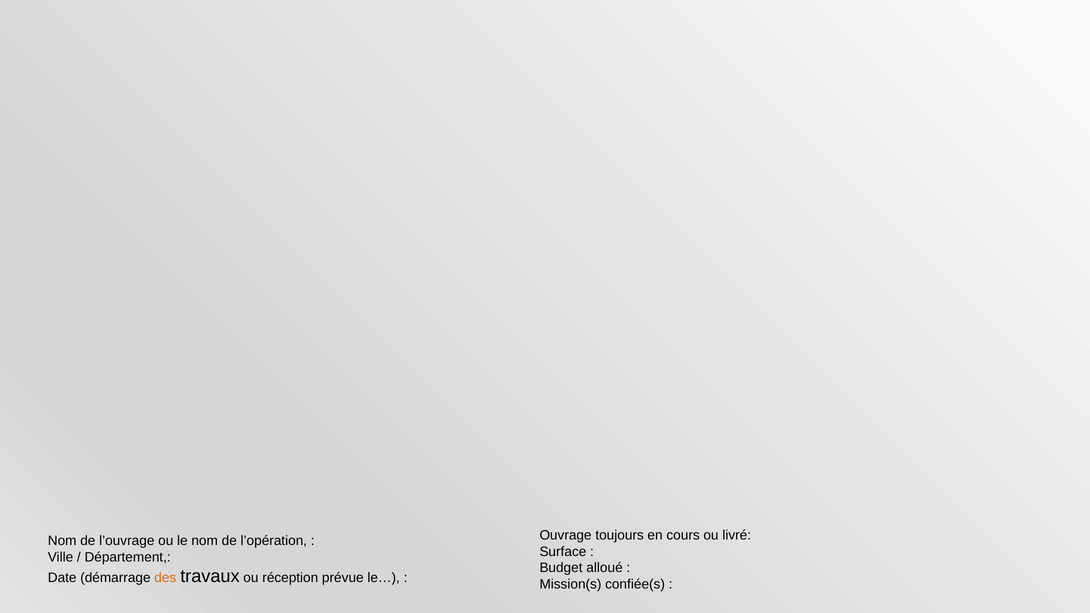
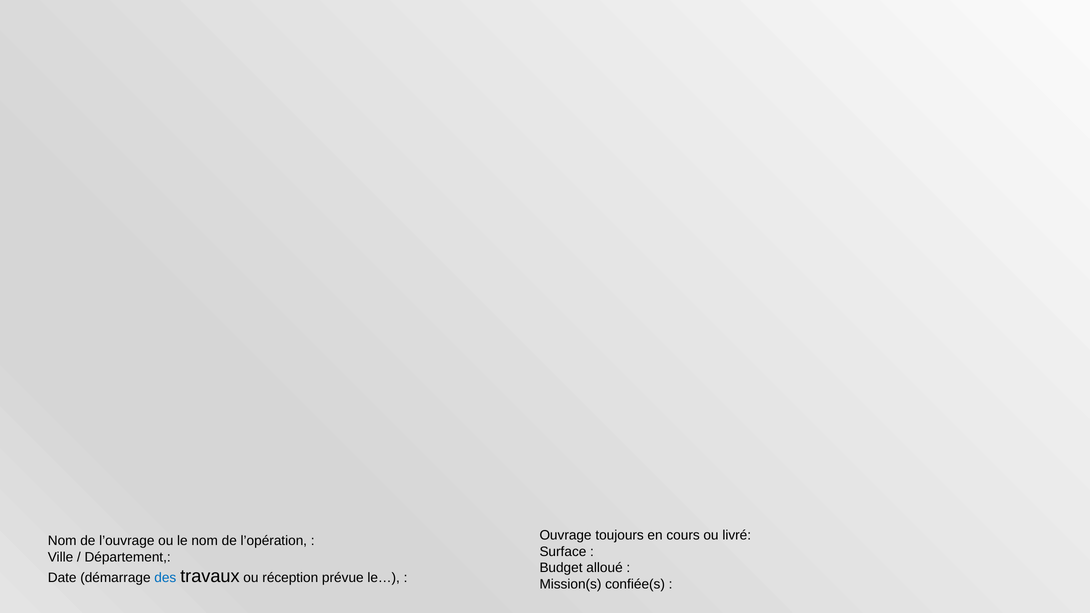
des colour: orange -> blue
